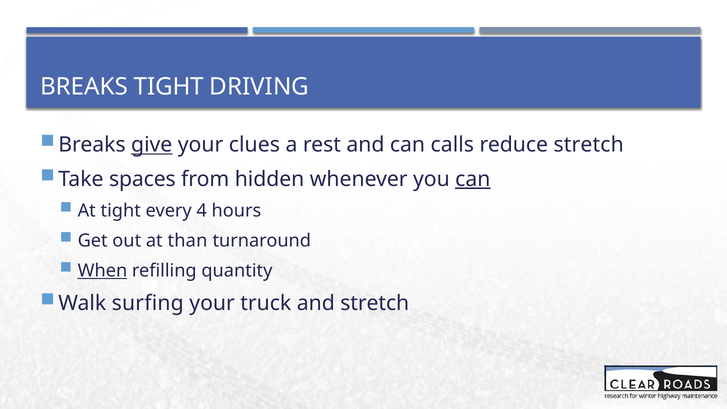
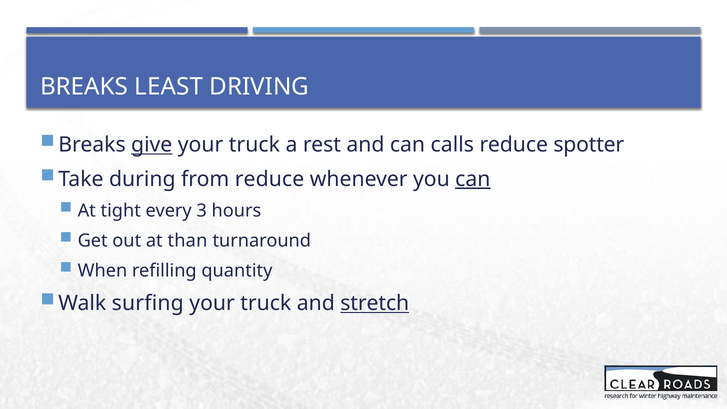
BREAKS TIGHT: TIGHT -> LEAST
clues at (254, 145): clues -> truck
reduce stretch: stretch -> spotter
spaces: spaces -> during
from hidden: hidden -> reduce
4: 4 -> 3
When underline: present -> none
stretch at (375, 303) underline: none -> present
